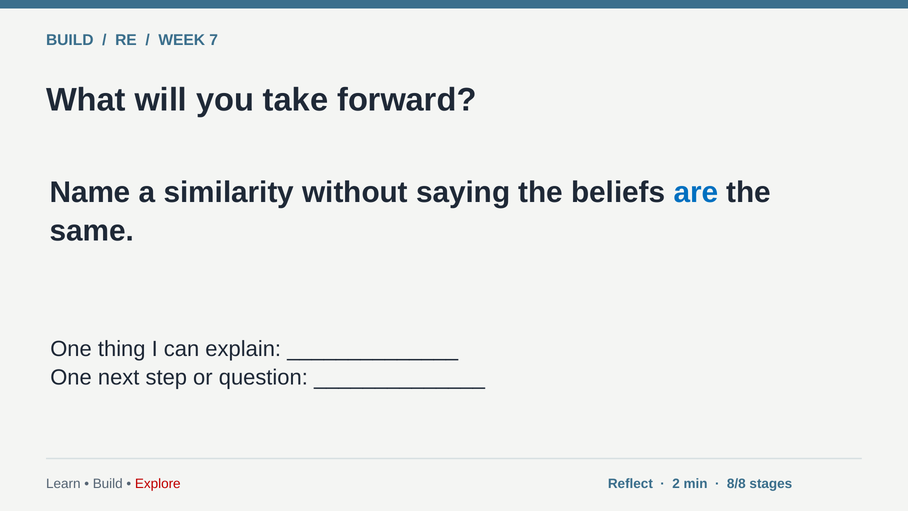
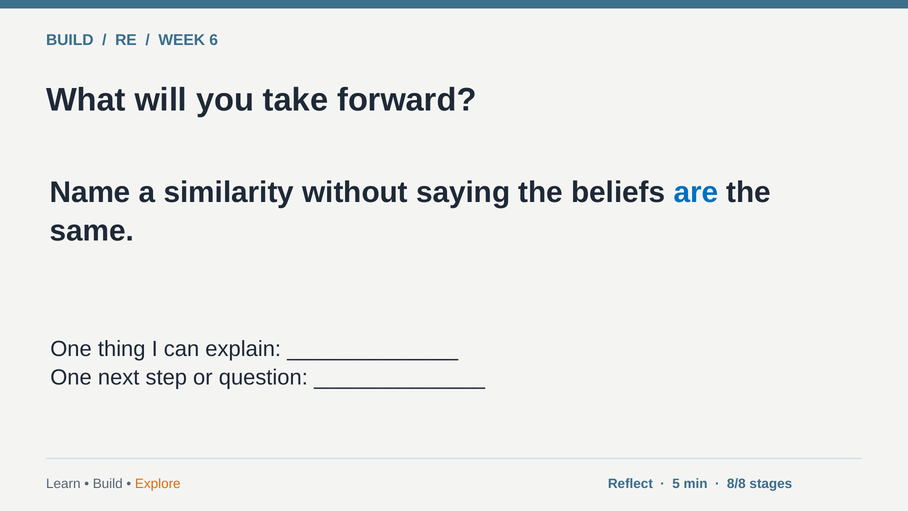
7: 7 -> 6
Explore colour: red -> orange
2: 2 -> 5
